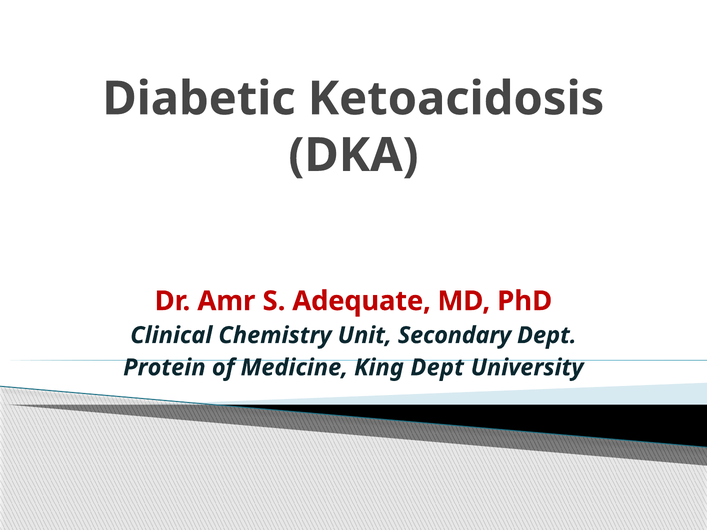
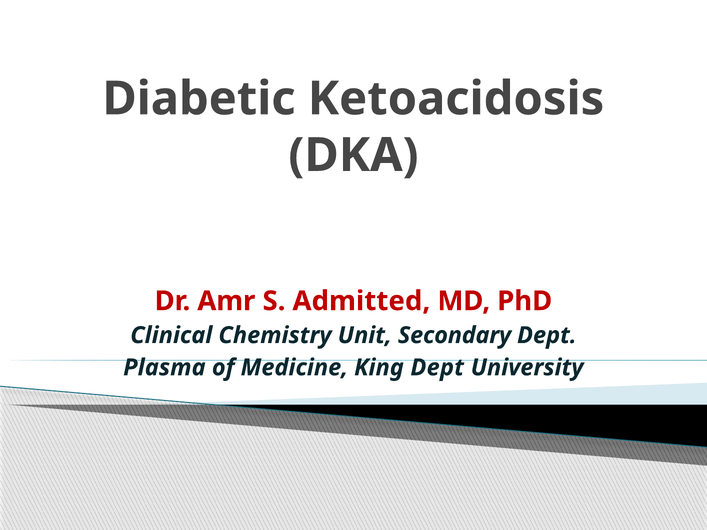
Adequate: Adequate -> Admitted
Protein: Protein -> Plasma
